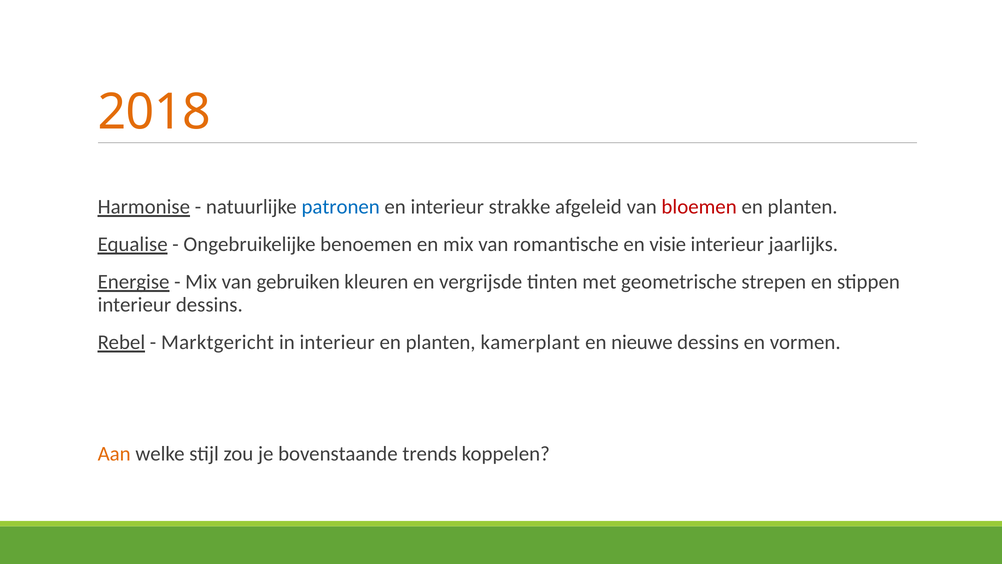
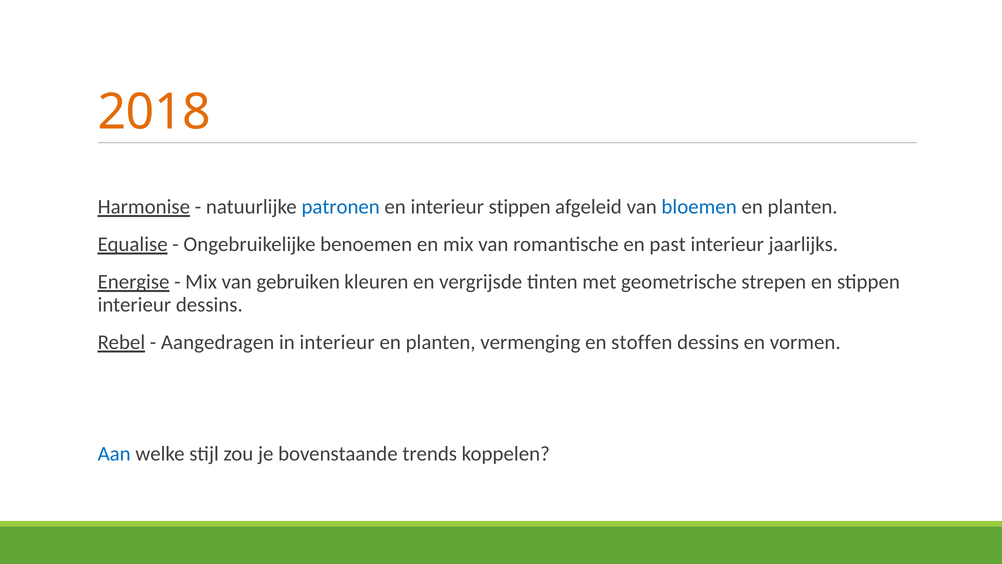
interieur strakke: strakke -> stippen
bloemen colour: red -> blue
visie: visie -> past
Marktgericht: Marktgericht -> Aangedragen
kamerplant: kamerplant -> vermenging
nieuwe: nieuwe -> stoffen
Aan colour: orange -> blue
